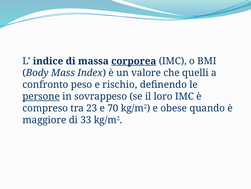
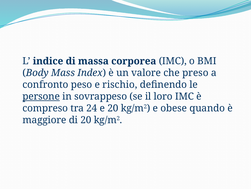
corporea underline: present -> none
quelli: quelli -> preso
23: 23 -> 24
e 70: 70 -> 20
di 33: 33 -> 20
